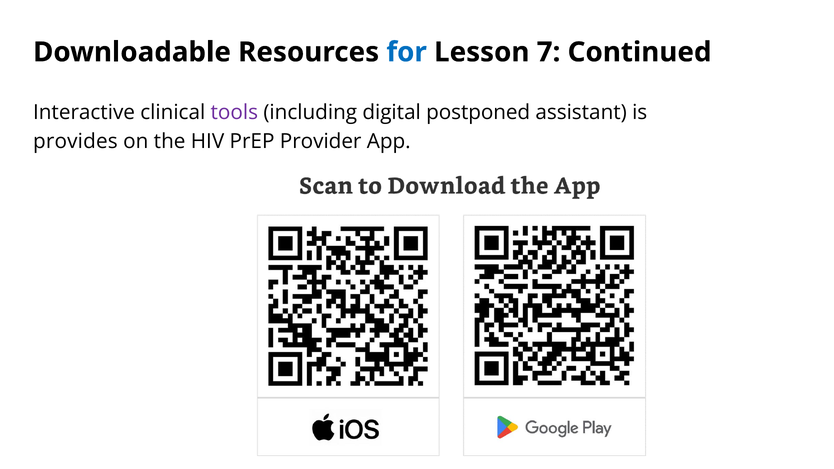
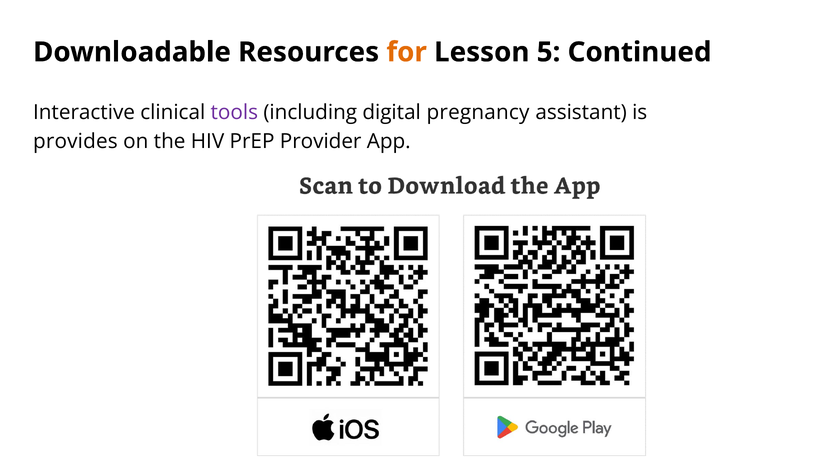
for colour: blue -> orange
7: 7 -> 5
postponed: postponed -> pregnancy
